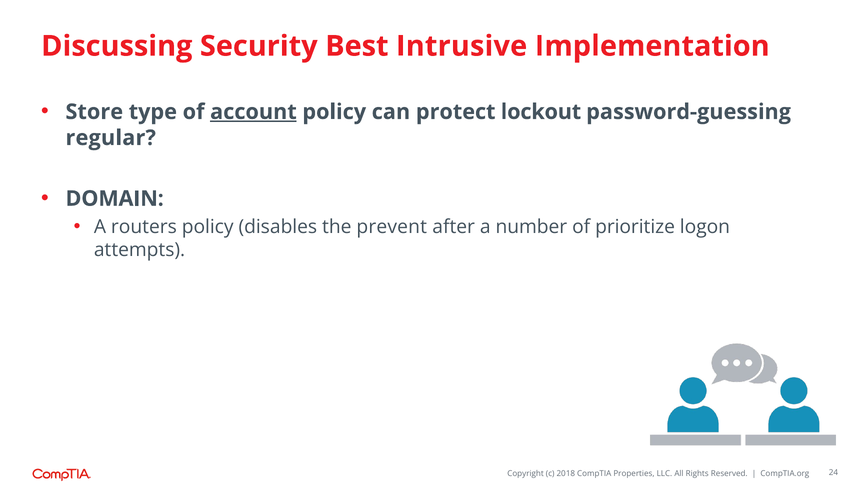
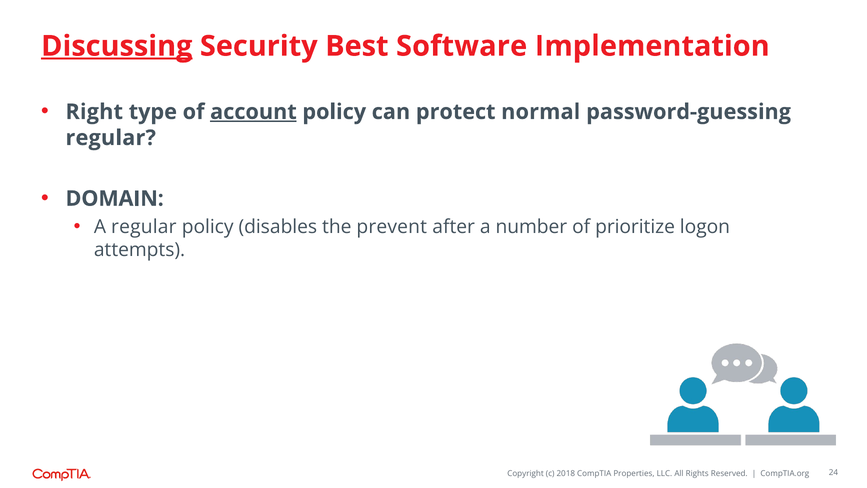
Discussing underline: none -> present
Intrusive: Intrusive -> Software
Store: Store -> Right
lockout: lockout -> normal
A routers: routers -> regular
